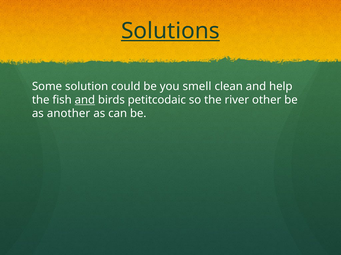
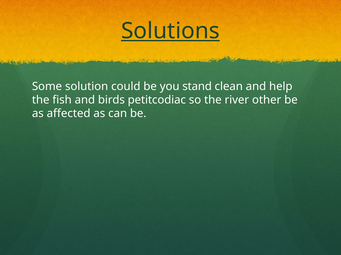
smell: smell -> stand
and at (85, 100) underline: present -> none
petitcodaic: petitcodaic -> petitcodiac
another: another -> affected
